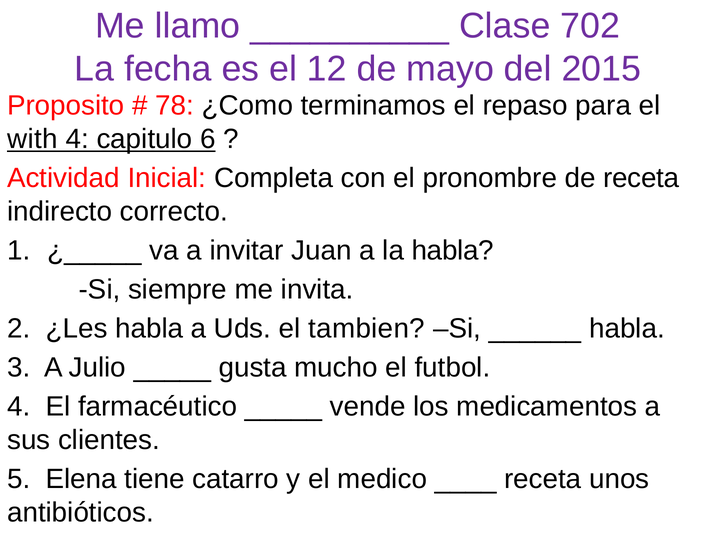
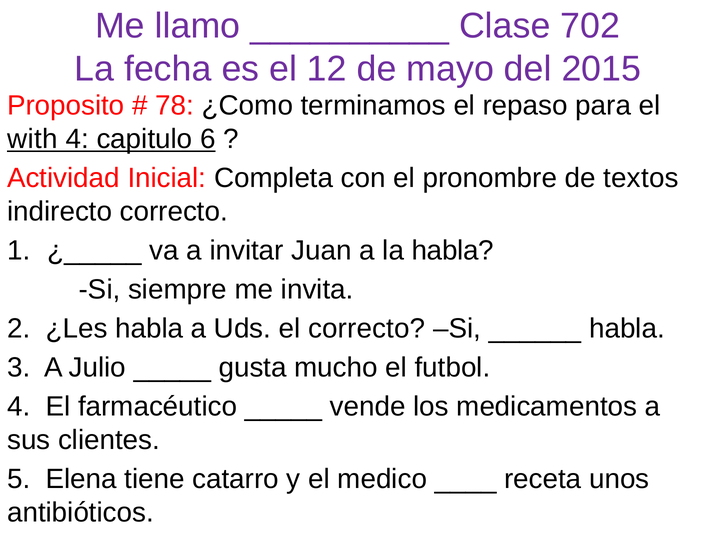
de receta: receta -> textos
el tambien: tambien -> correcto
